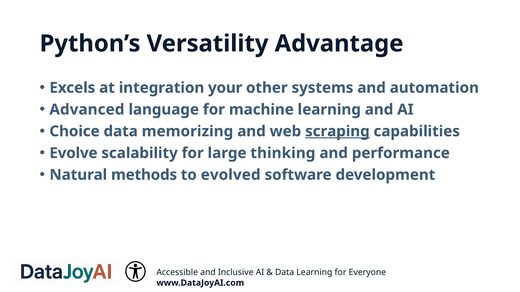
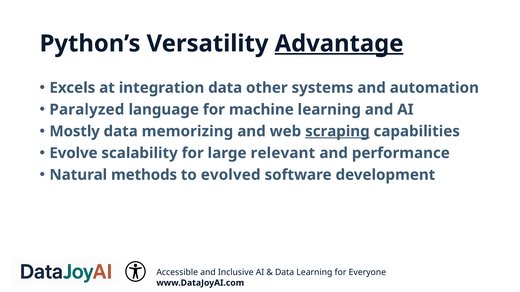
Advantage underline: none -> present
integration your: your -> data
Advanced: Advanced -> Paralyzed
Choice: Choice -> Mostly
thinking: thinking -> relevant
